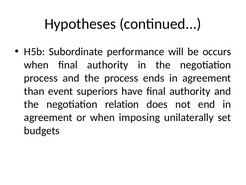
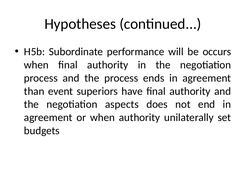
relation: relation -> aspects
when imposing: imposing -> authority
